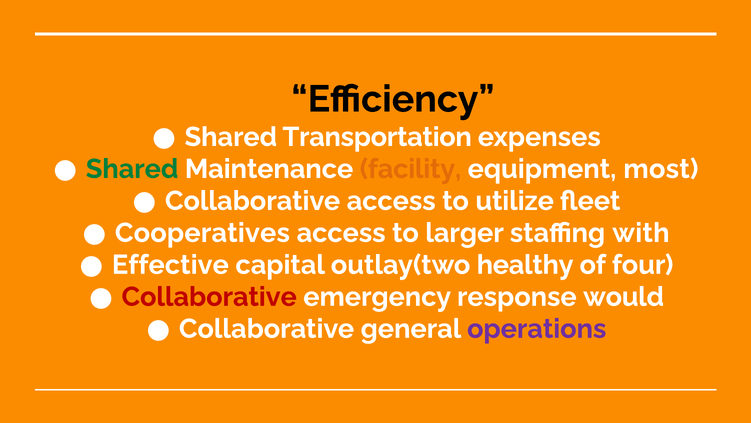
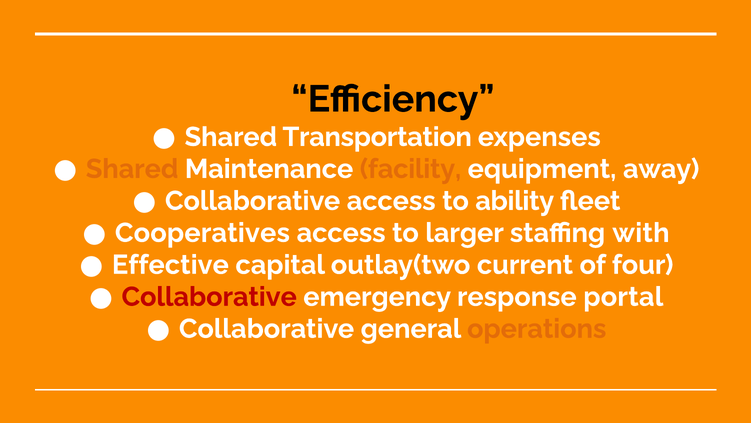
Shared at (132, 169) colour: green -> orange
most: most -> away
utilize: utilize -> ability
healthy: healthy -> current
would: would -> portal
operations colour: purple -> orange
